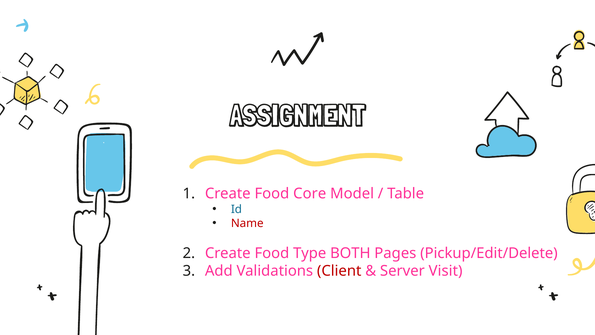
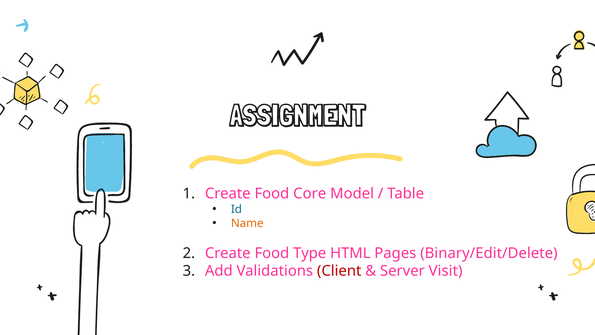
Name colour: red -> orange
BOTH: BOTH -> HTML
Pickup/Edit/Delete: Pickup/Edit/Delete -> Binary/Edit/Delete
